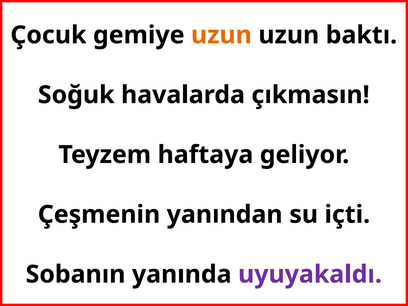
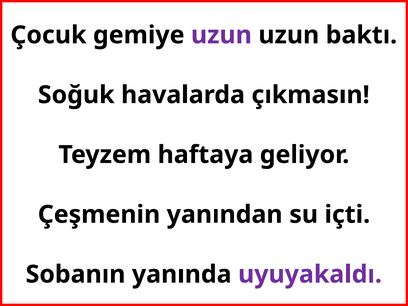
uzun at (221, 35) colour: orange -> purple
